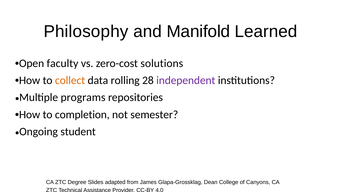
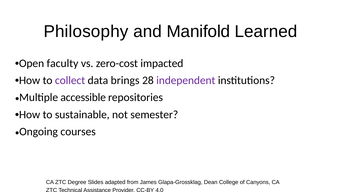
solutions: solutions -> impacted
collect colour: orange -> purple
rolling: rolling -> brings
programs: programs -> accessible
completion: completion -> sustainable
student: student -> courses
